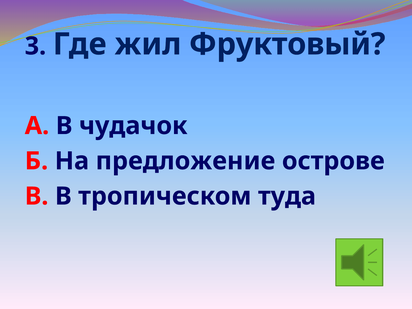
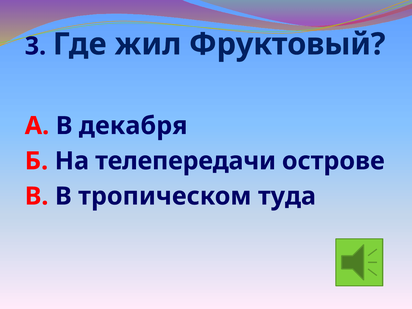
чудачок: чудачок -> декабря
предложение: предложение -> телепередачи
